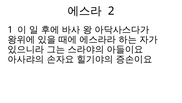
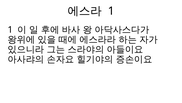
2 at (111, 11): 2 -> 1
